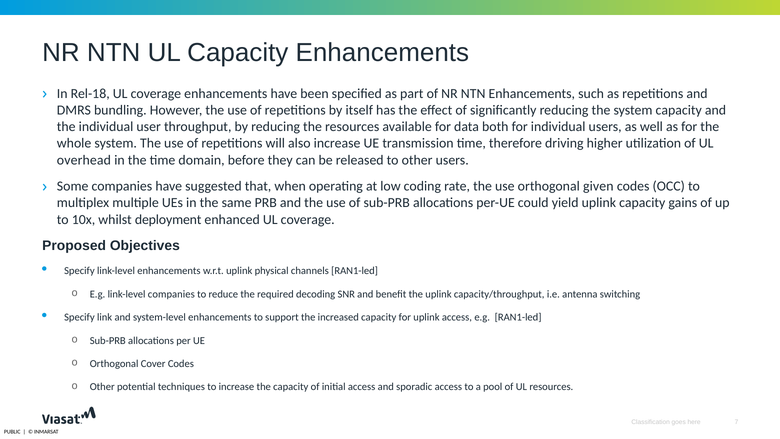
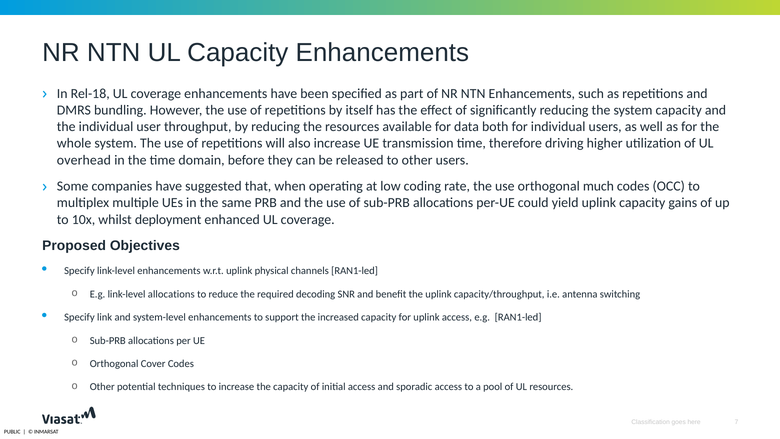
given: given -> much
link-level companies: companies -> allocations
